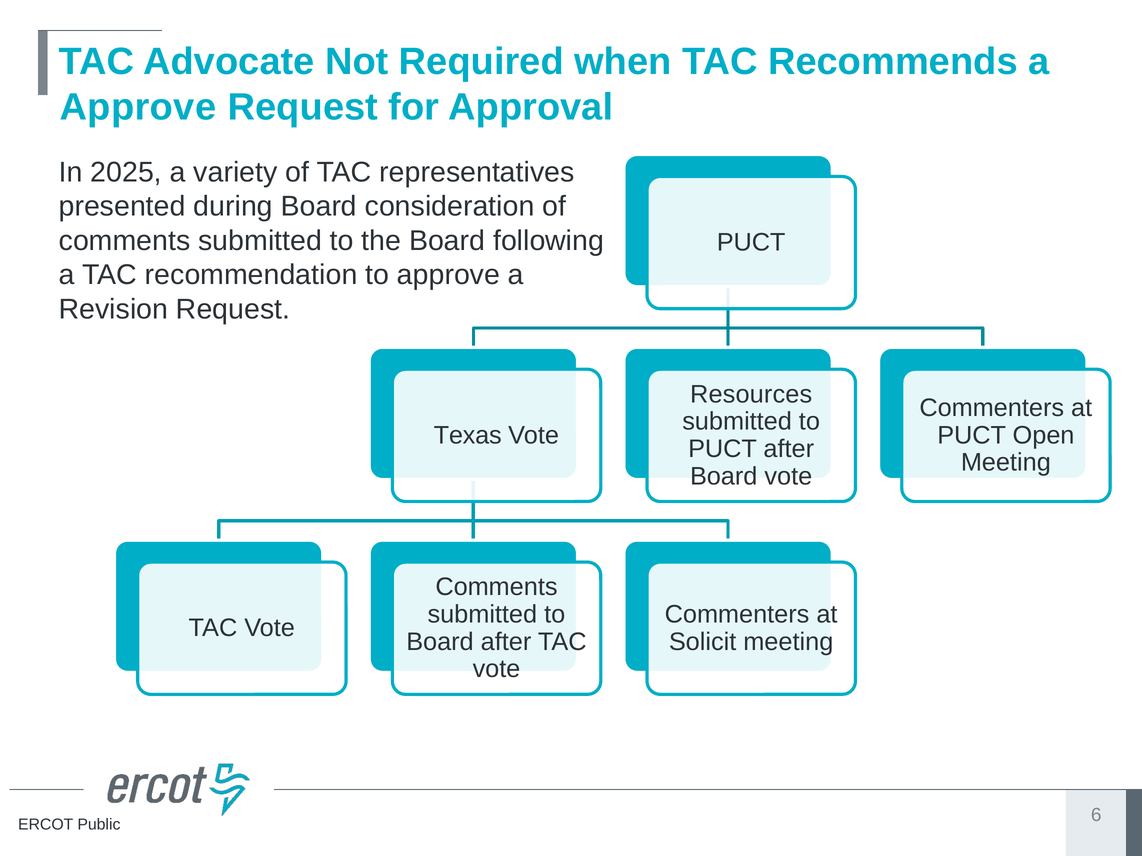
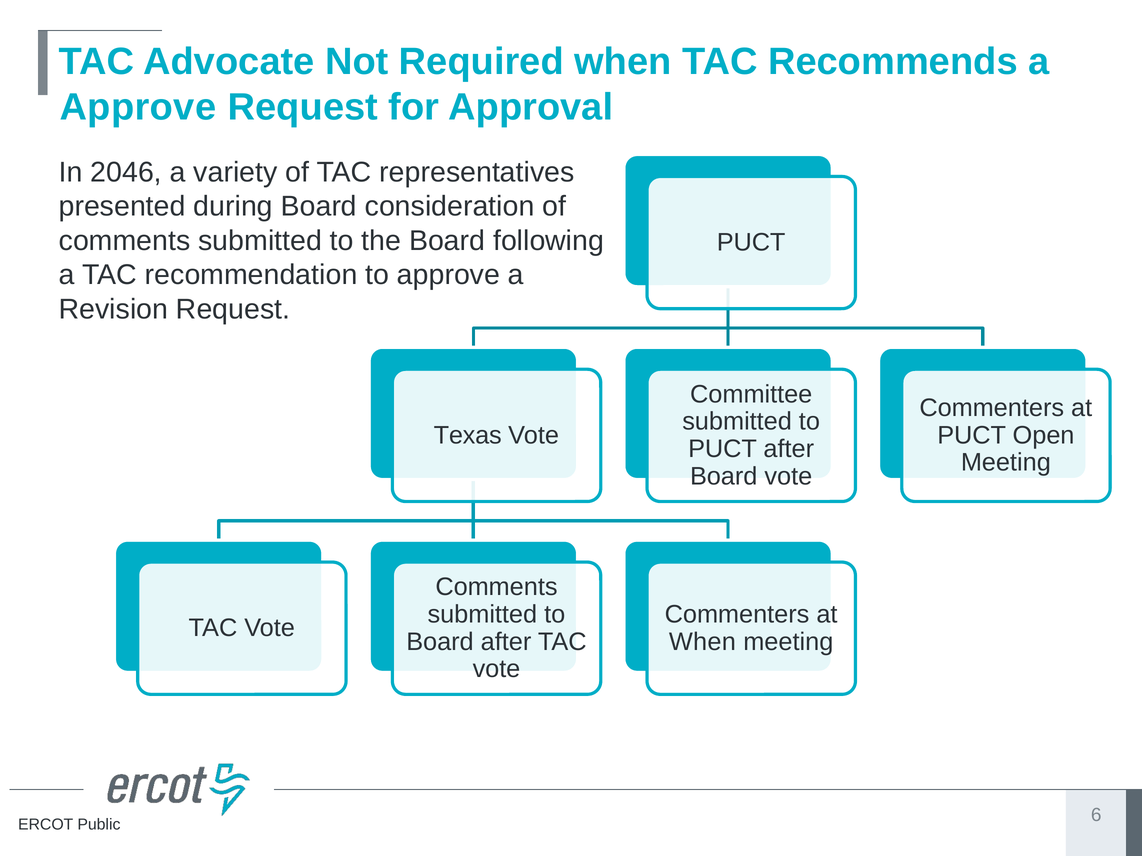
2025: 2025 -> 2046
Resources: Resources -> Committee
Solicit at (703, 642): Solicit -> When
